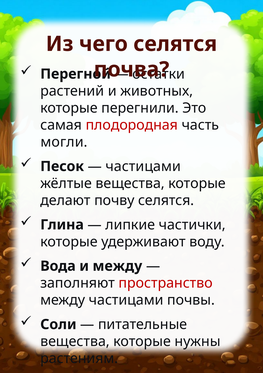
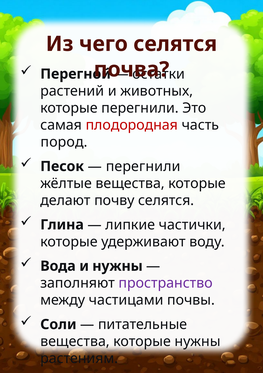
могли: могли -> пород
частицами at (143, 166): частицами -> перегнили
и между: между -> нужны
пространство colour: red -> purple
